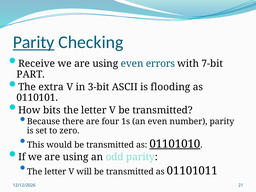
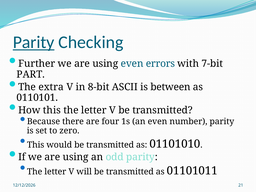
Receive: Receive -> Further
3-bit: 3-bit -> 8-bit
flooding: flooding -> between
How bits: bits -> this
01101010 underline: present -> none
